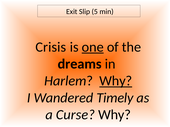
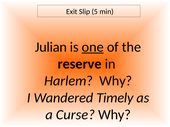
Crisis: Crisis -> Julian
dreams: dreams -> reserve
Why at (116, 81) underline: present -> none
